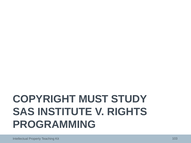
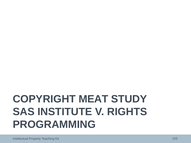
MUST: MUST -> MEAT
